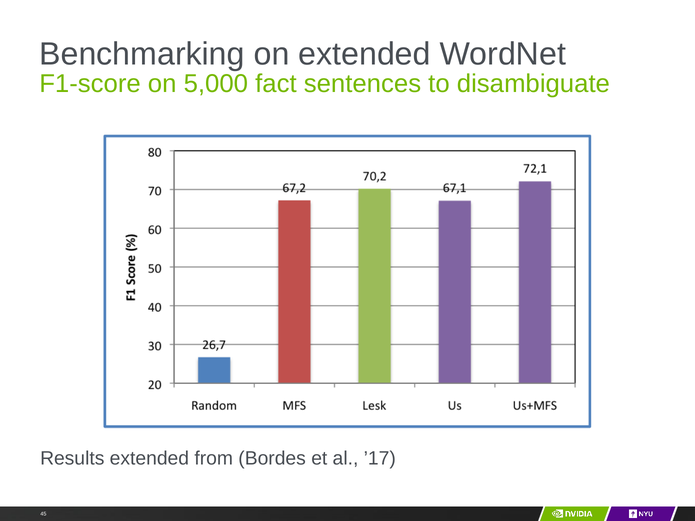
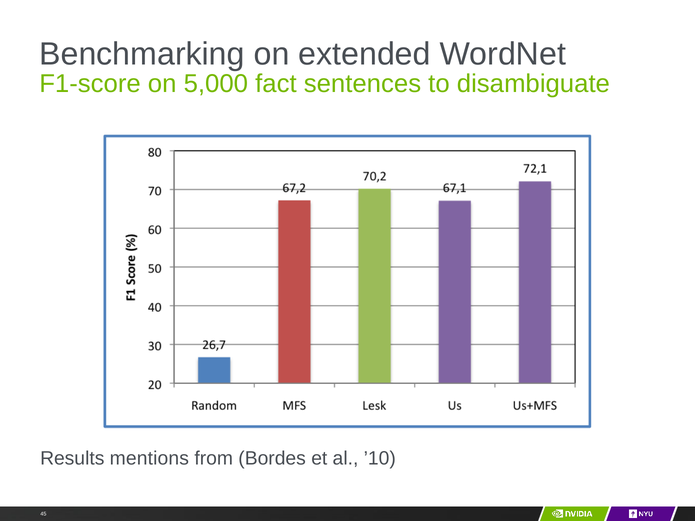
Results extended: extended -> mentions
’17: ’17 -> ’10
